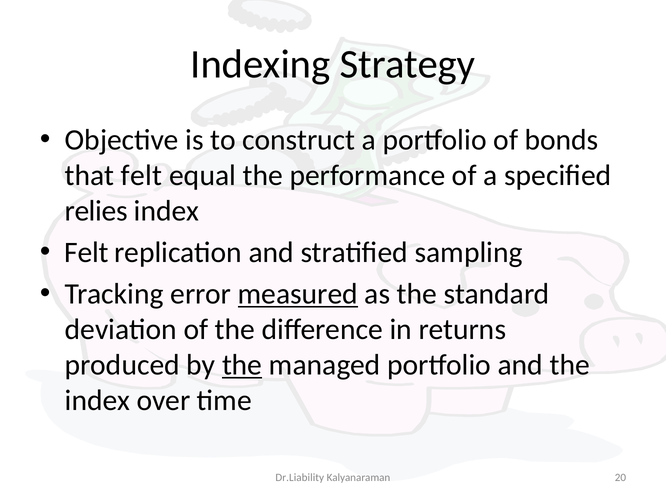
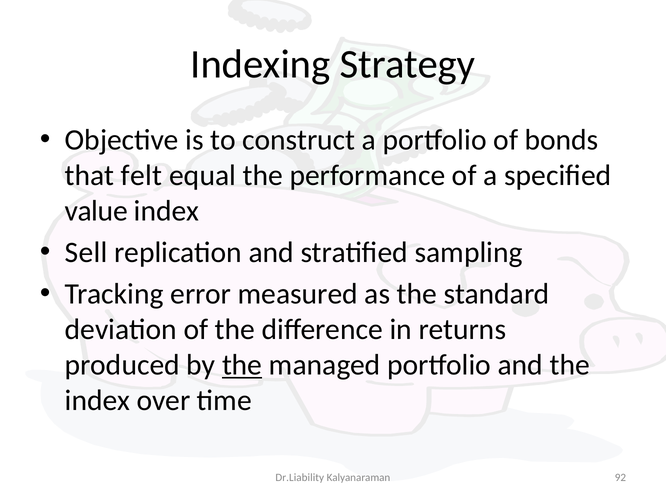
relies: relies -> value
Felt at (86, 252): Felt -> Sell
measured underline: present -> none
20: 20 -> 92
